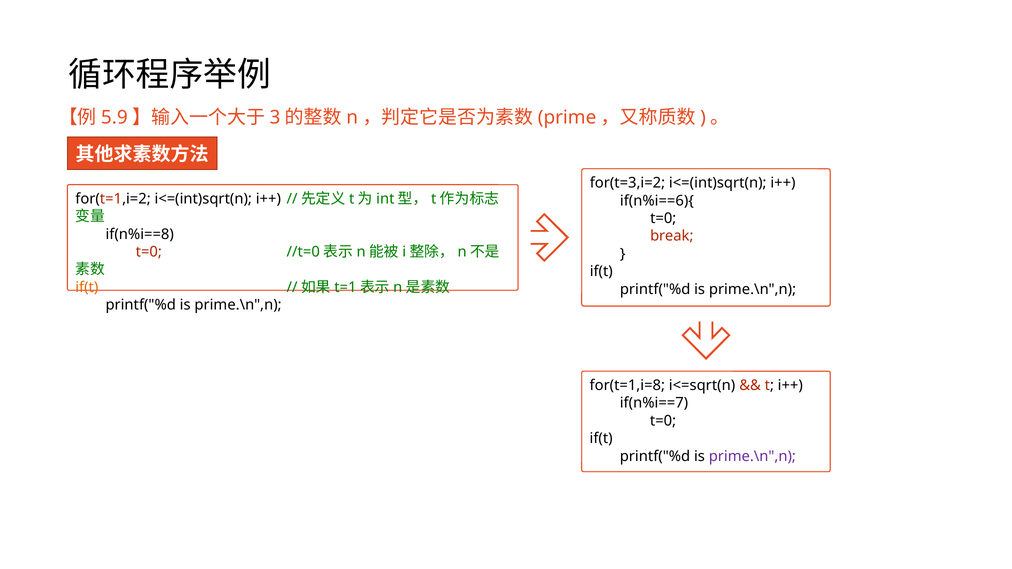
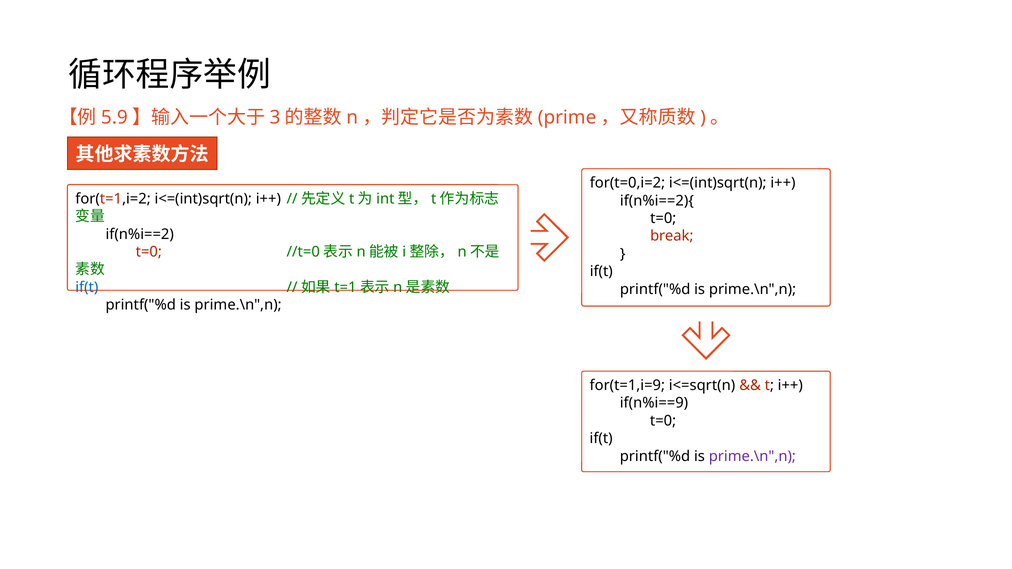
for(t=3,i=2: for(t=3,i=2 -> for(t=0,i=2
if(n%i==6){: if(n%i==6){ -> if(n%i==2){
if(n%i==8: if(n%i==8 -> if(n%i==2
if(t at (87, 287) colour: orange -> blue
for(t=1,i=8: for(t=1,i=8 -> for(t=1,i=9
if(n%i==7: if(n%i==7 -> if(n%i==9
